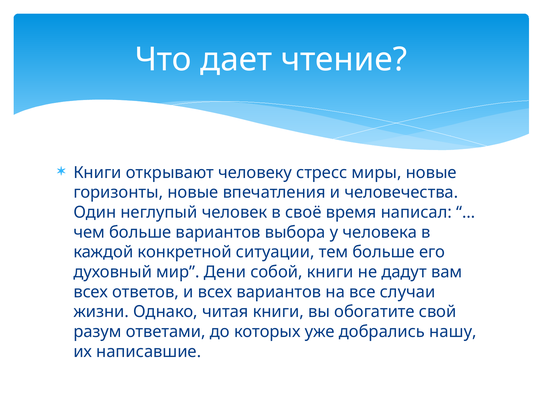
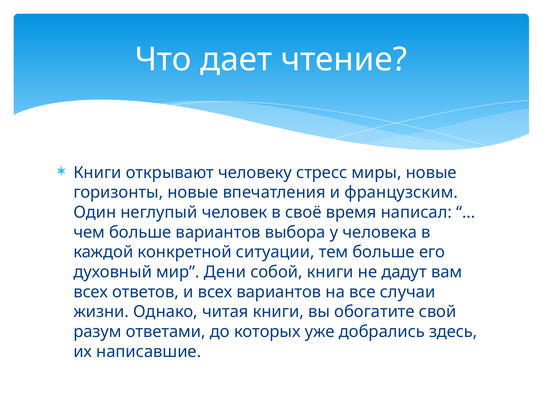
человечества: человечества -> французским
нашу: нашу -> здесь
